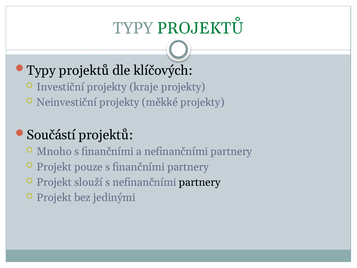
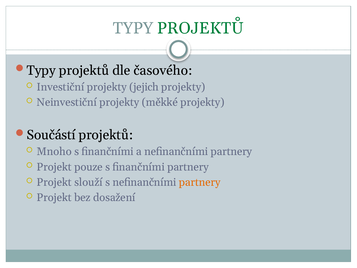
klíčových: klíčových -> časového
kraje: kraje -> jejich
partnery at (200, 182) colour: black -> orange
jedinými: jedinými -> dosažení
